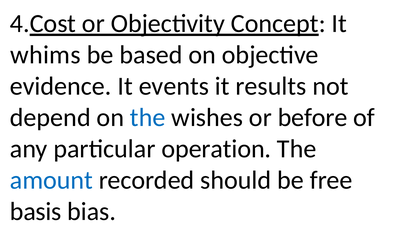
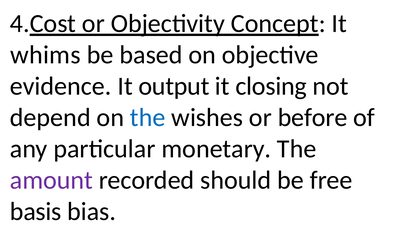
events: events -> output
results: results -> closing
operation: operation -> monetary
amount colour: blue -> purple
